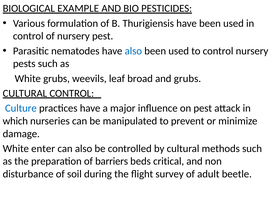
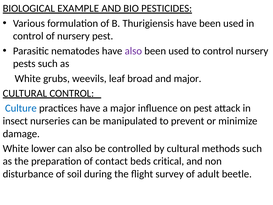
also at (133, 51) colour: blue -> purple
and grubs: grubs -> major
which: which -> insect
enter: enter -> lower
barriers: barriers -> contact
